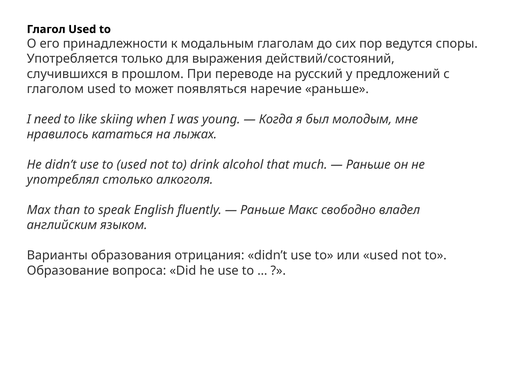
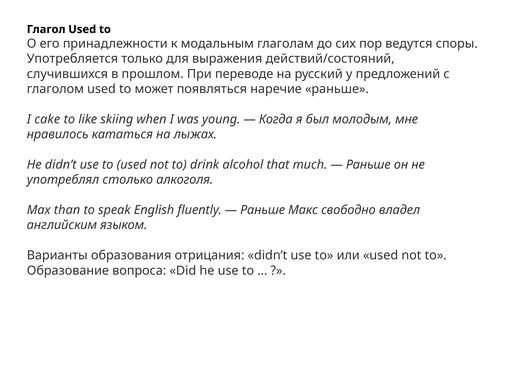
need: need -> cake
